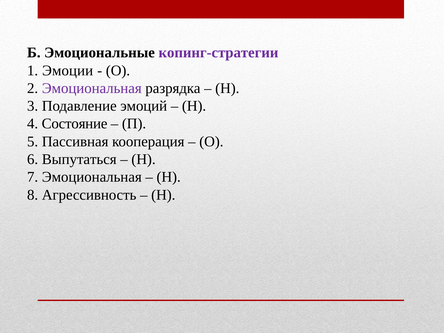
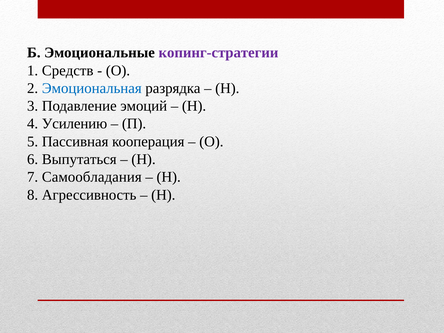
Эмоции: Эмоции -> Средств
Эмоциональная at (92, 88) colour: purple -> blue
Состояние: Состояние -> Усилению
7 Эмоциональная: Эмоциональная -> Самообладания
